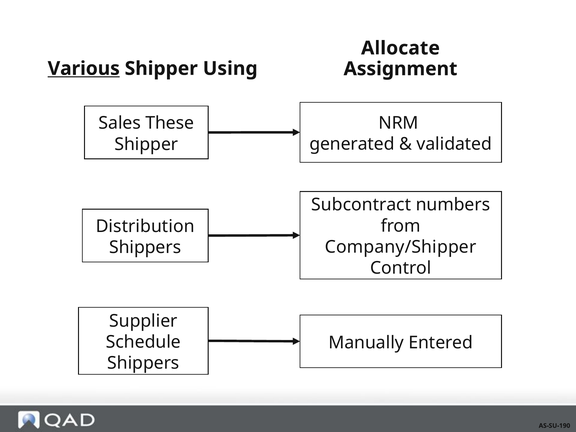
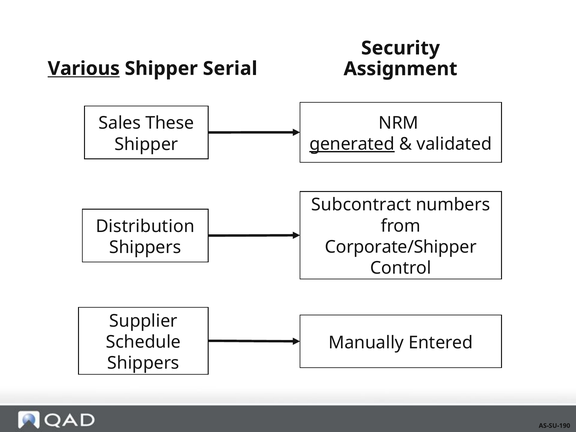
Allocate: Allocate -> Security
Using: Using -> Serial
generated underline: none -> present
Company/Shipper: Company/Shipper -> Corporate/Shipper
